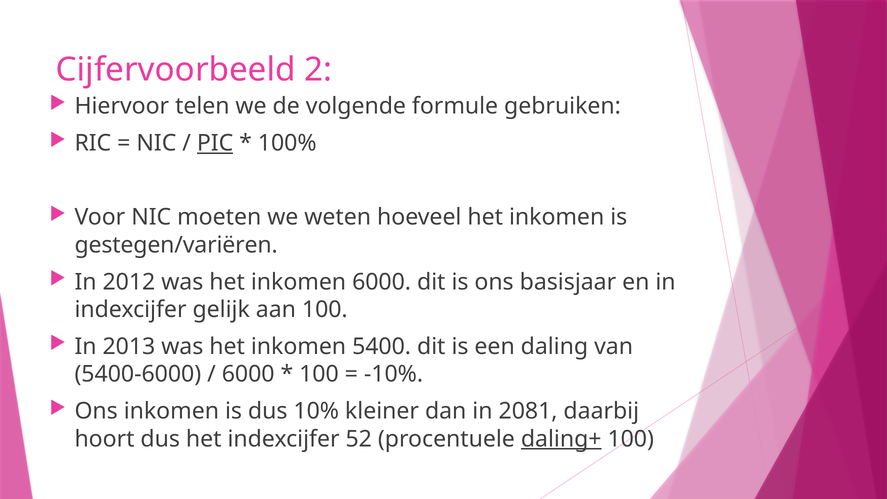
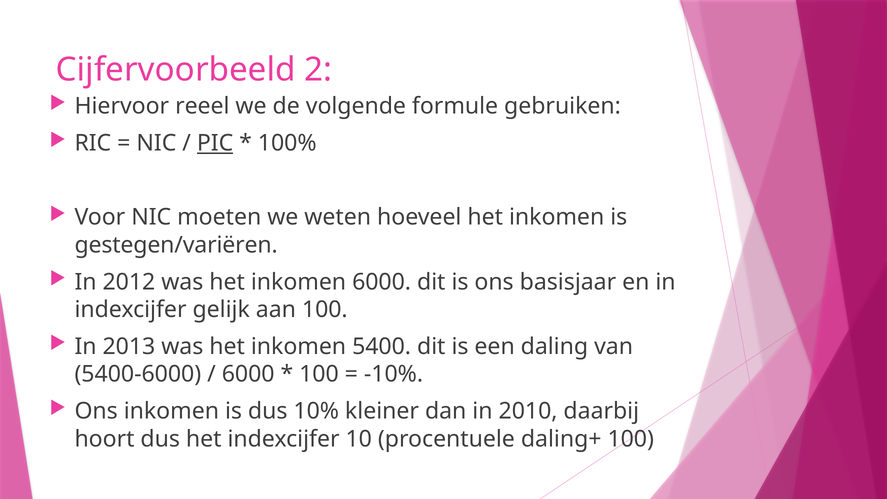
telen: telen -> reeel
2081: 2081 -> 2010
52: 52 -> 10
daling+ underline: present -> none
